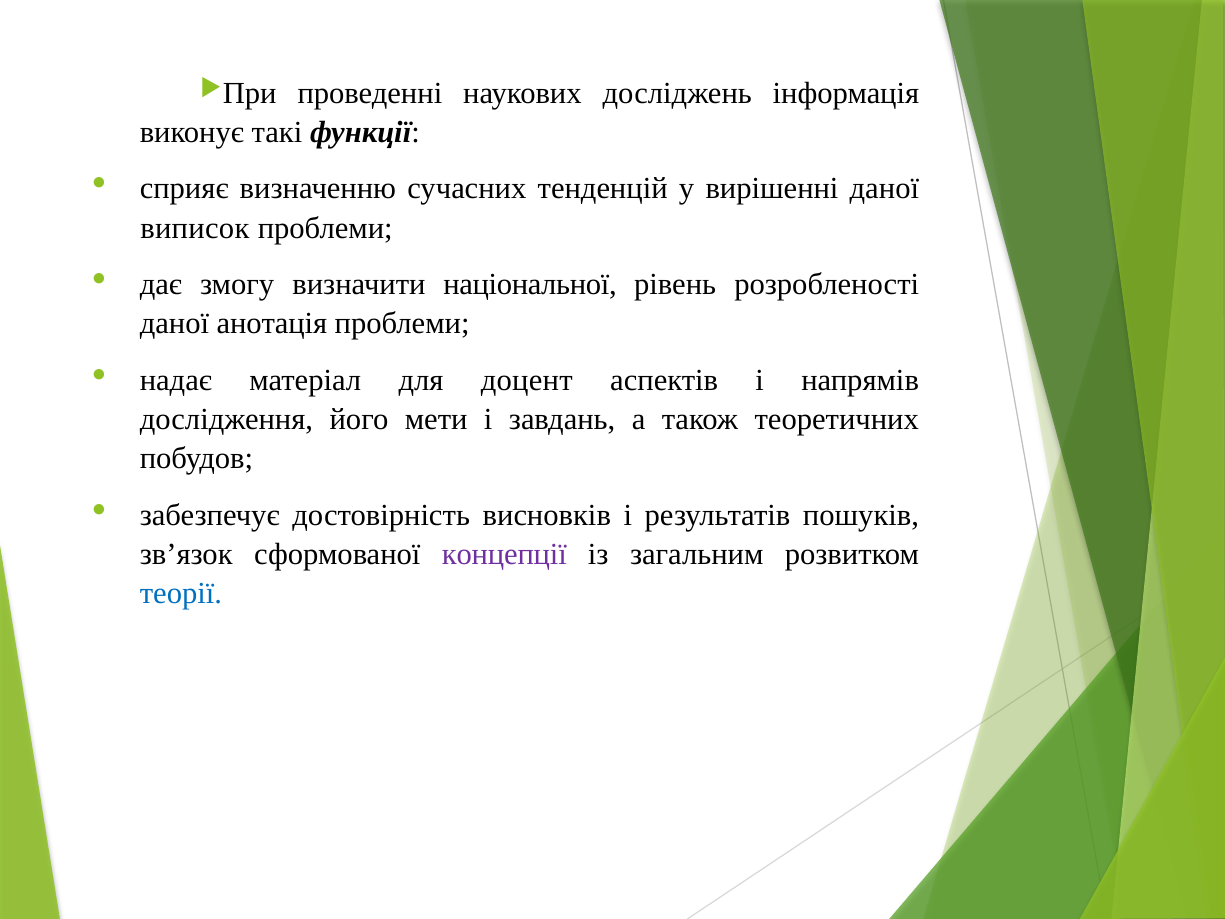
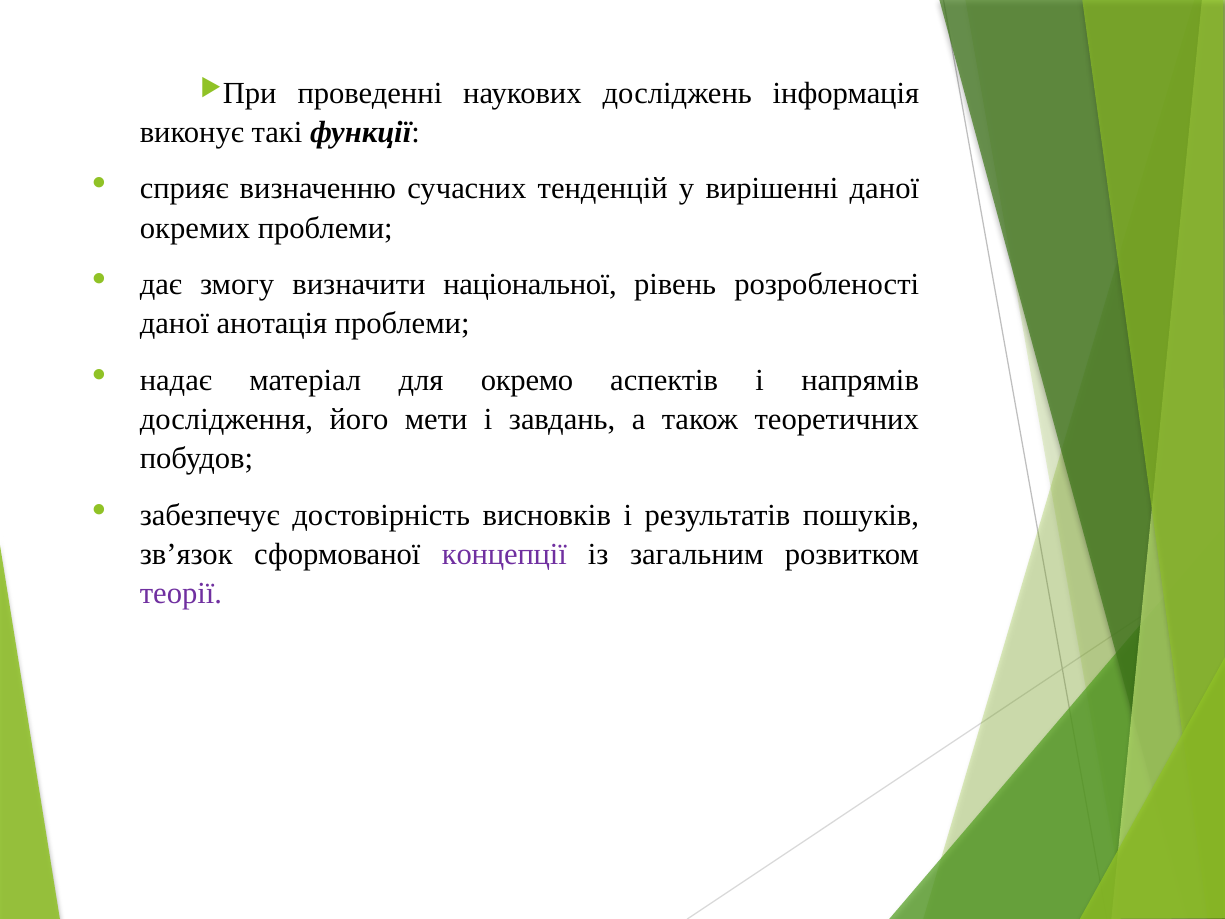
виписок: виписок -> окремих
доцент: доцент -> окремо
теорії colour: blue -> purple
